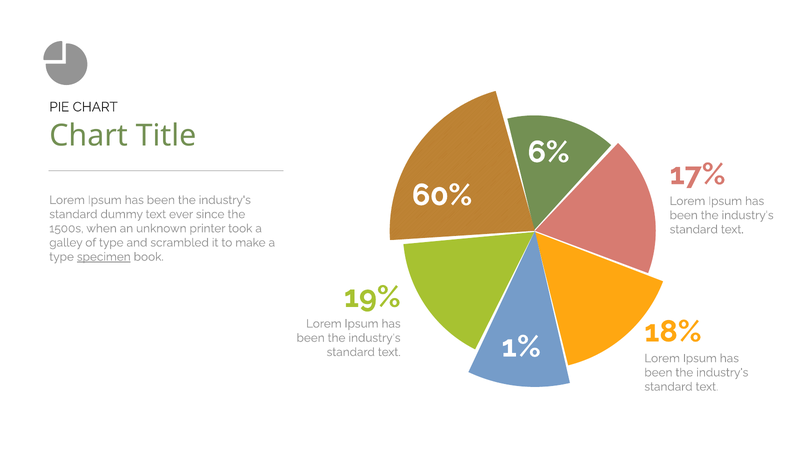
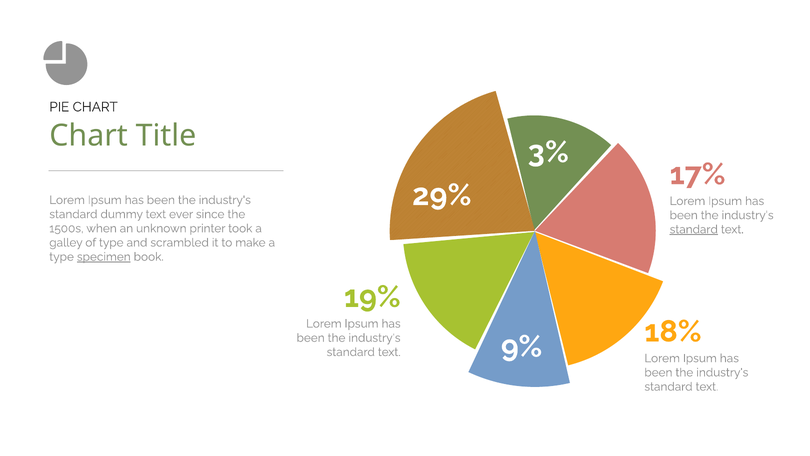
6%: 6% -> 3%
60%: 60% -> 29%
standard at (694, 229) underline: none -> present
1%: 1% -> 9%
